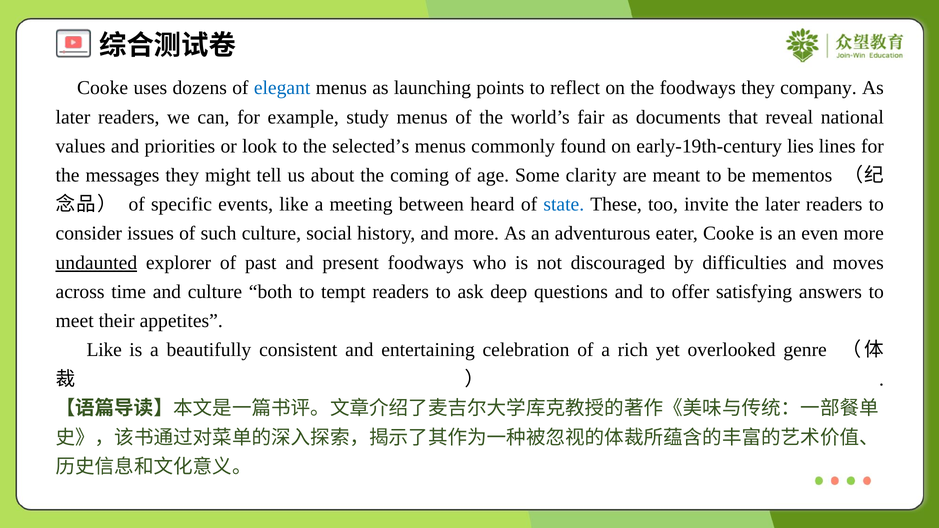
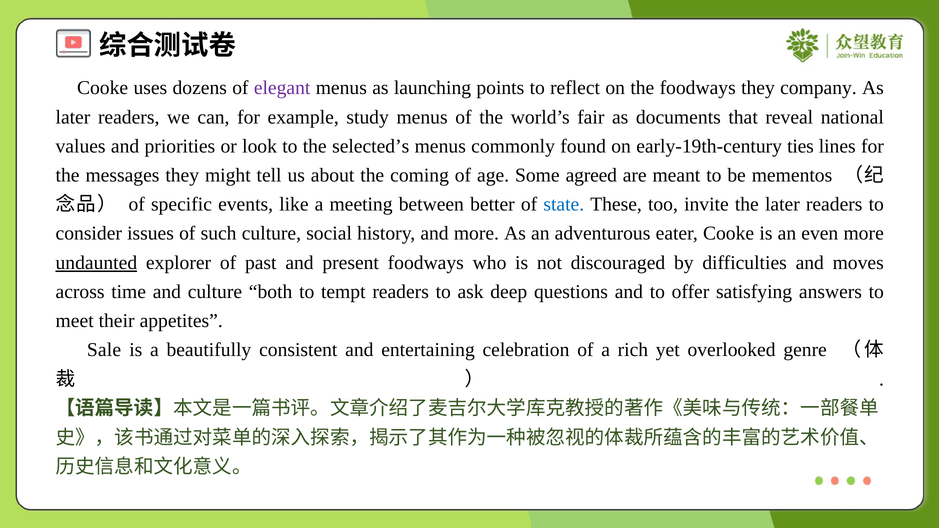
elegant colour: blue -> purple
lies: lies -> ties
clarity: clarity -> agreed
heard: heard -> better
Like at (104, 350): Like -> Sale
